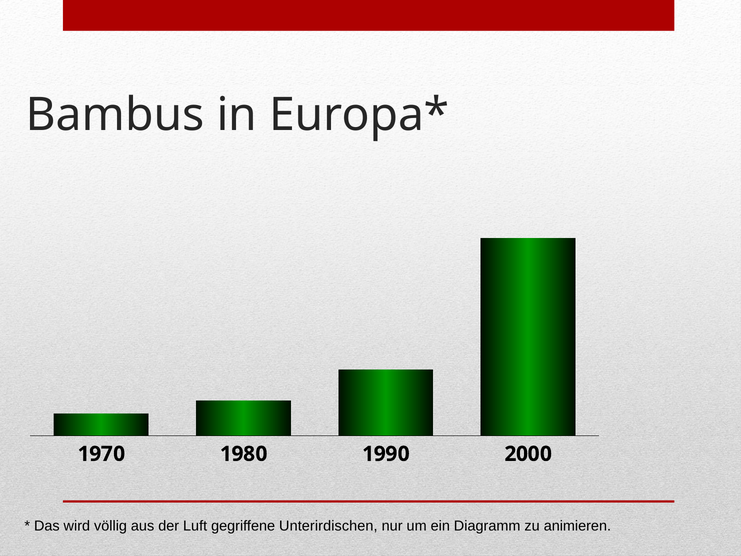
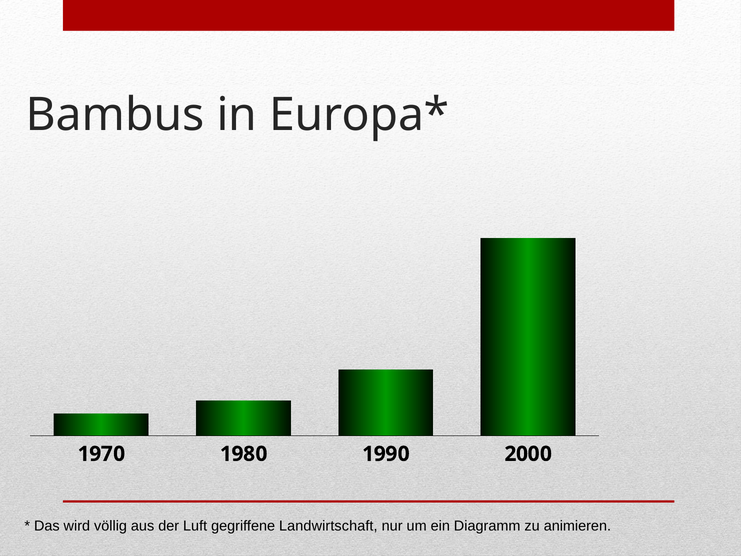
Unterirdischen: Unterirdischen -> Landwirtschaft
